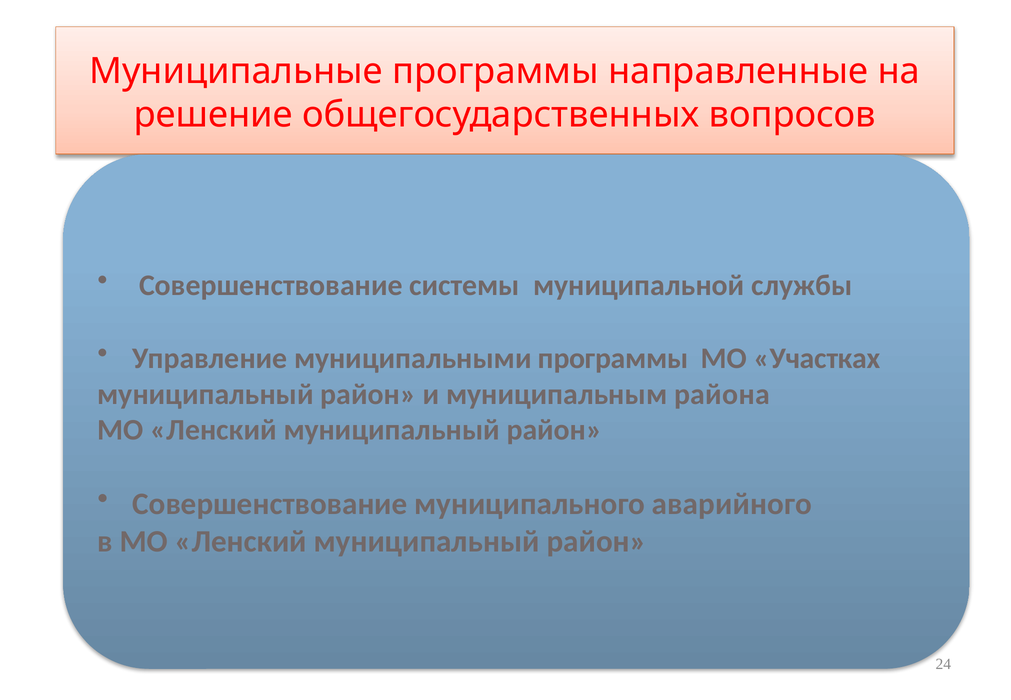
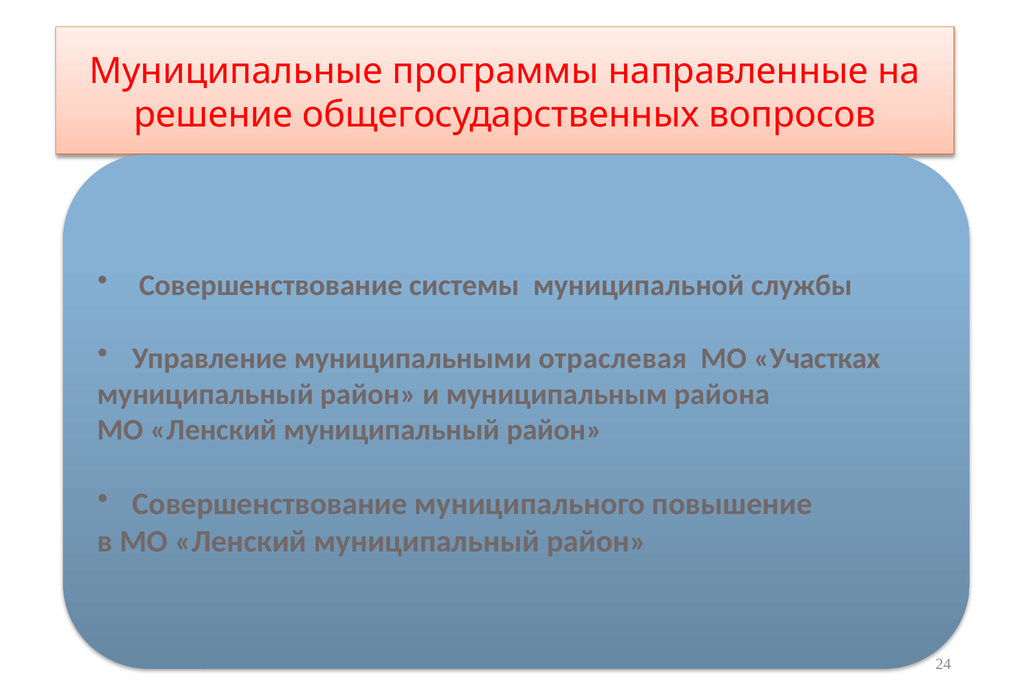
муниципальными программы: программы -> отраслевая
аварийного: аварийного -> повышение
